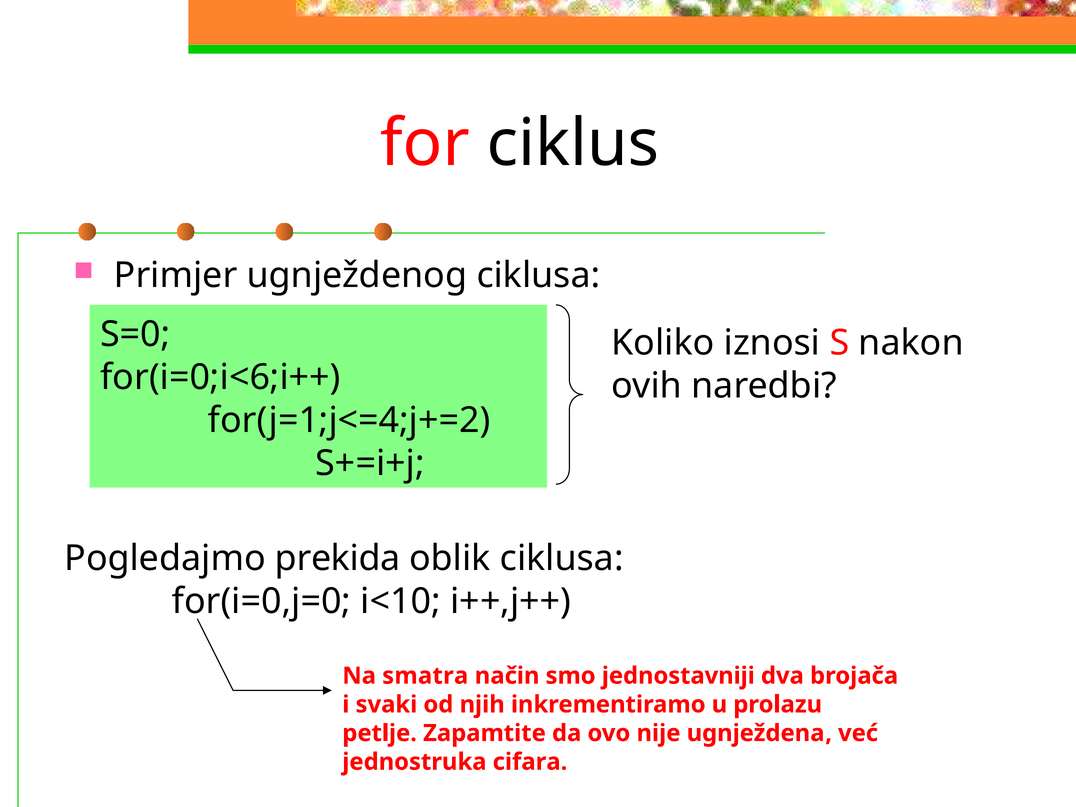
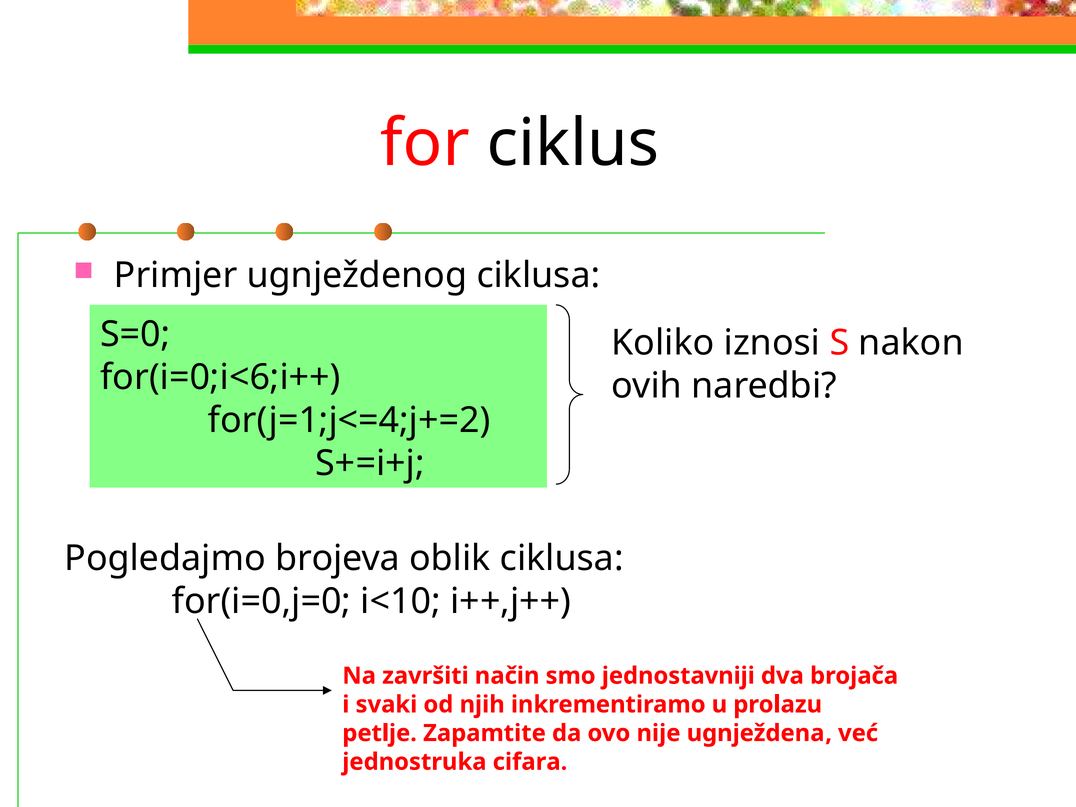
prekida: prekida -> brojeva
smatra: smatra -> završiti
